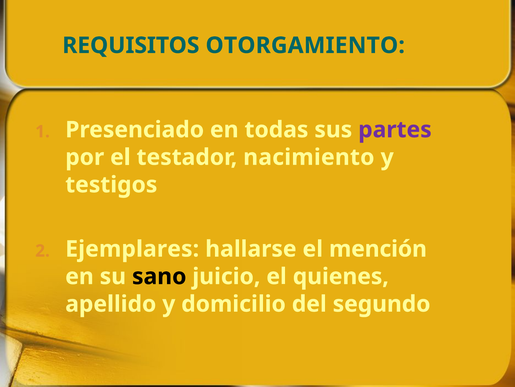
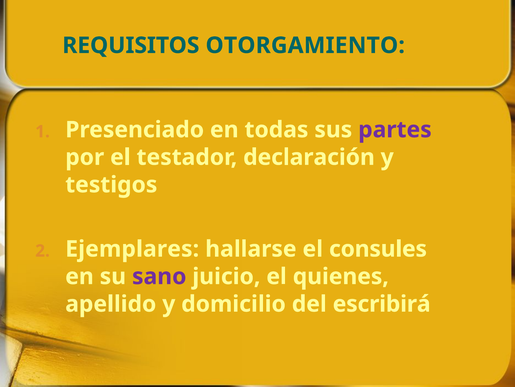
nacimiento: nacimiento -> declaración
mención: mención -> consules
sano colour: black -> purple
segundo: segundo -> escribirá
